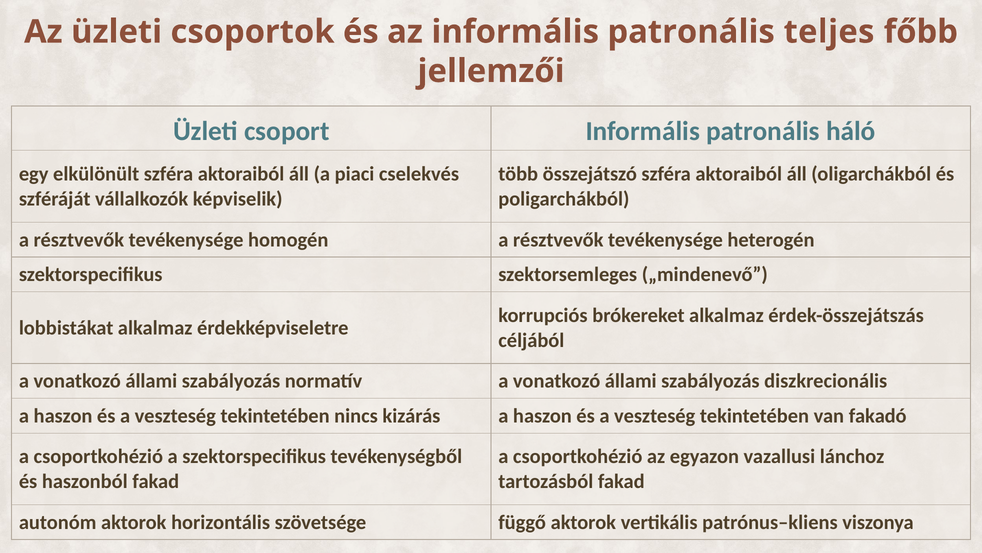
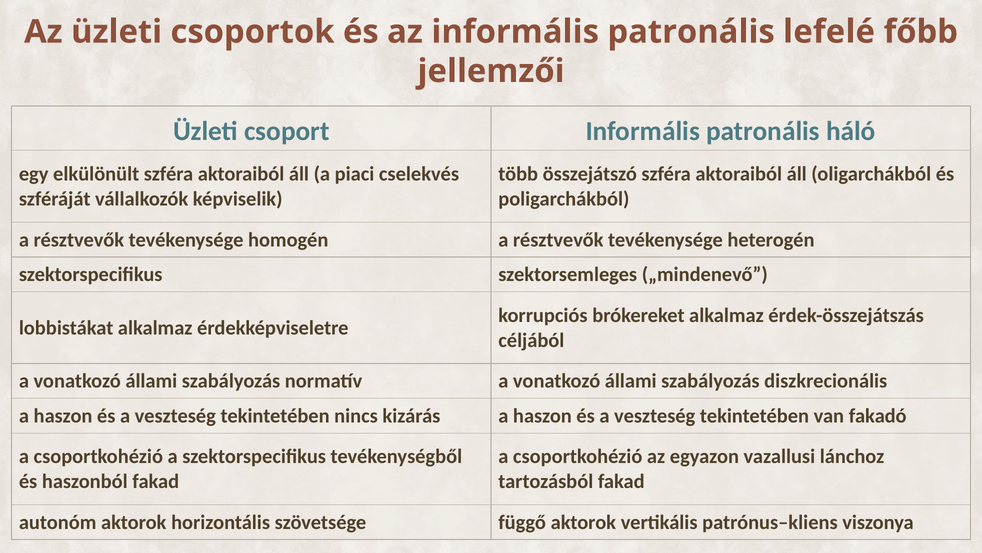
teljes: teljes -> lefelé
